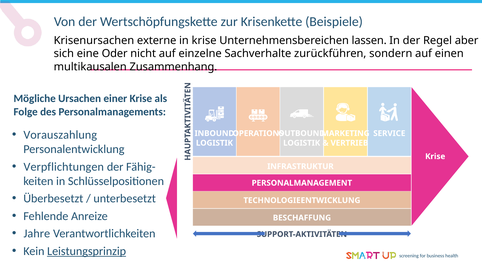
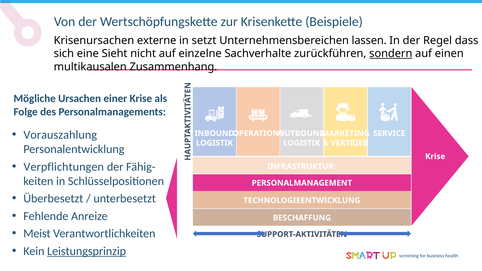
in krise: krise -> setzt
aber: aber -> dass
Oder: Oder -> Sieht
sondern underline: none -> present
Jahre: Jahre -> Meist
